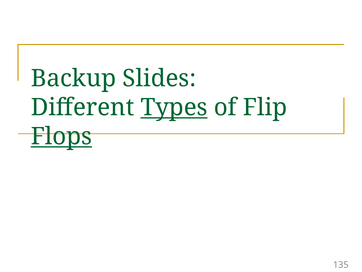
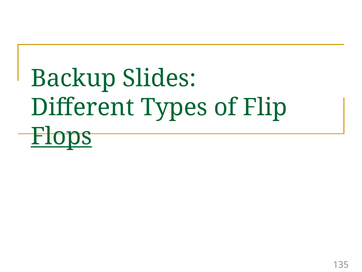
Types underline: present -> none
